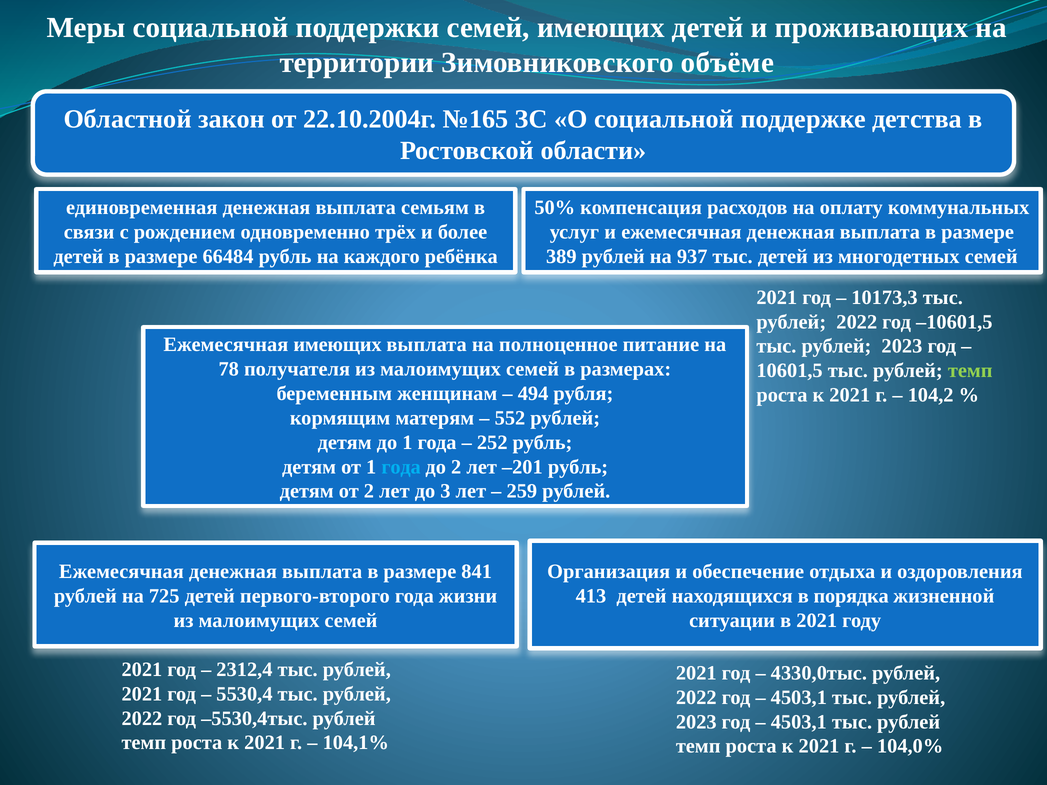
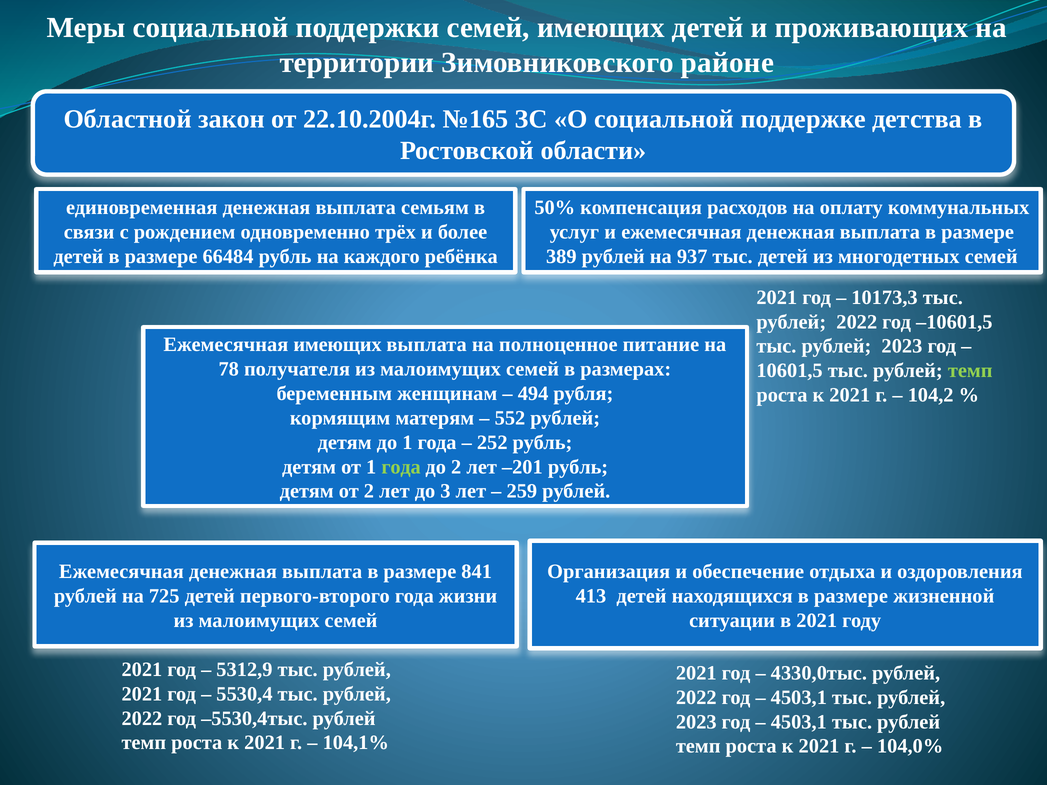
объёме: объёме -> районе
года at (401, 467) colour: light blue -> light green
находящихся в порядка: порядка -> размере
2312,4: 2312,4 -> 5312,9
